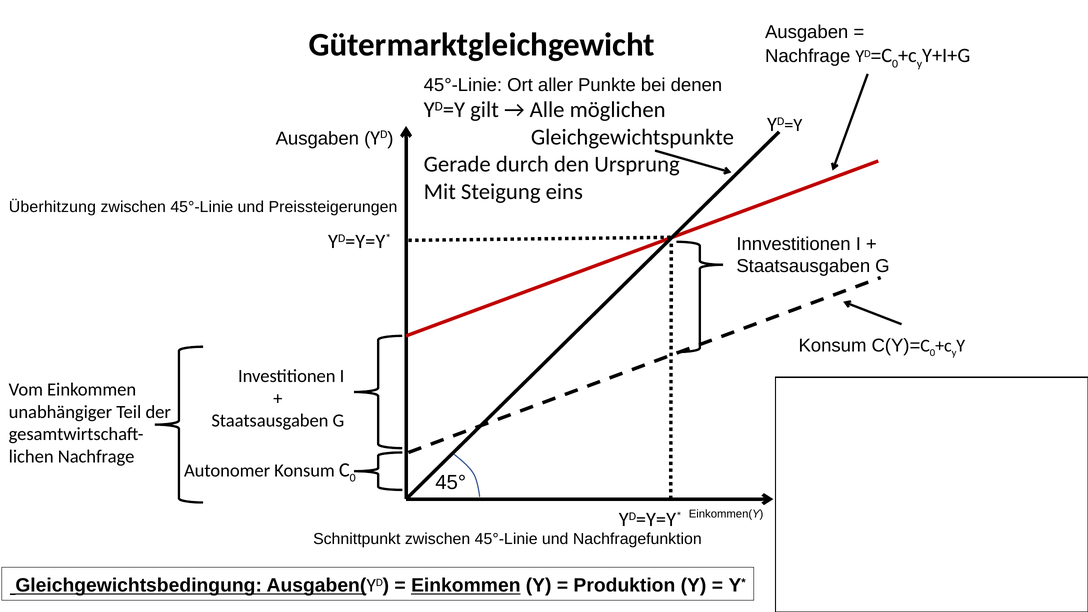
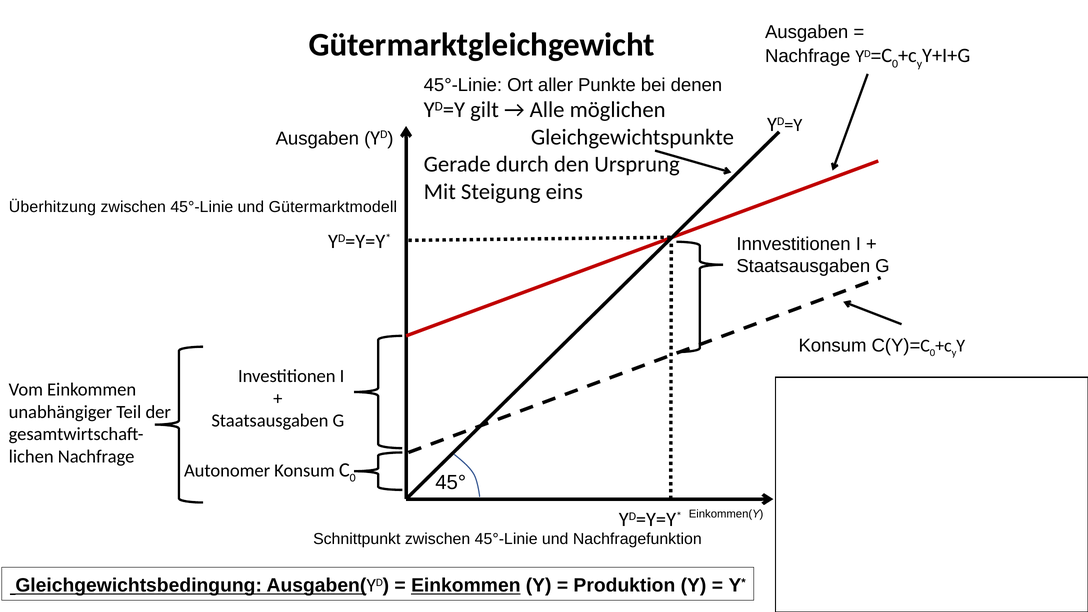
Preissteigerungen: Preissteigerungen -> Gütermarktmodell
